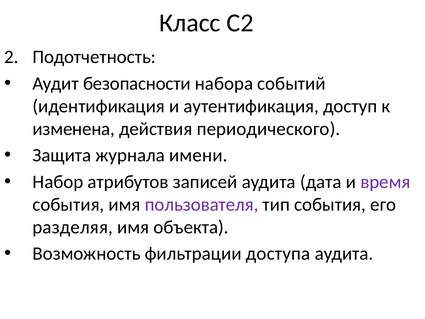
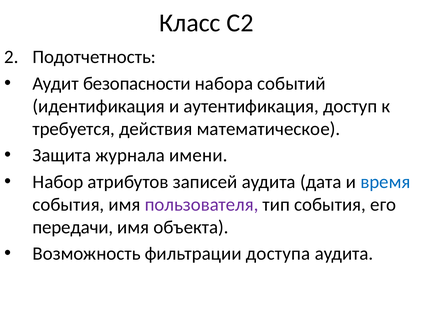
изменена: изменена -> требуется
периодического: периодического -> математическое
время colour: purple -> blue
разделяя: разделяя -> передачи
